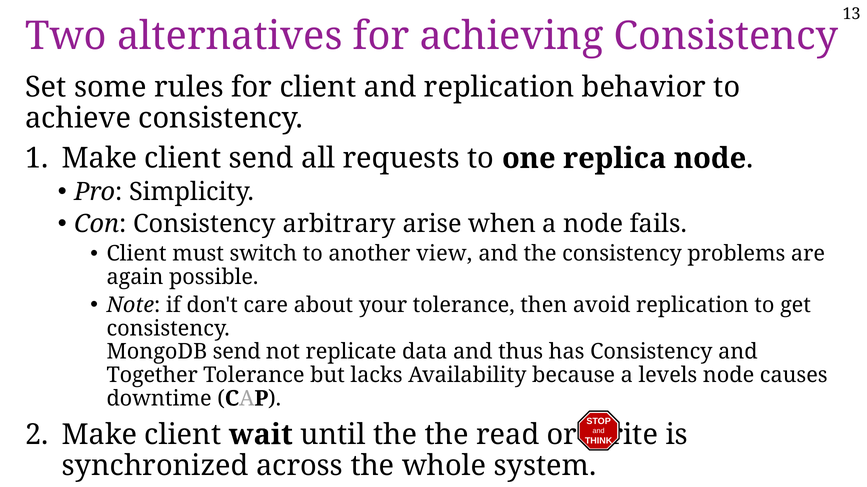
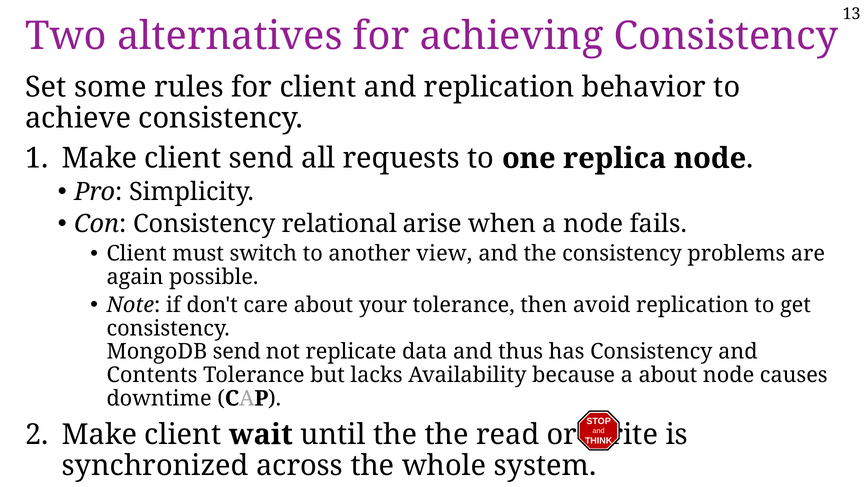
arbitrary: arbitrary -> relational
Together: Together -> Contents
a levels: levels -> about
